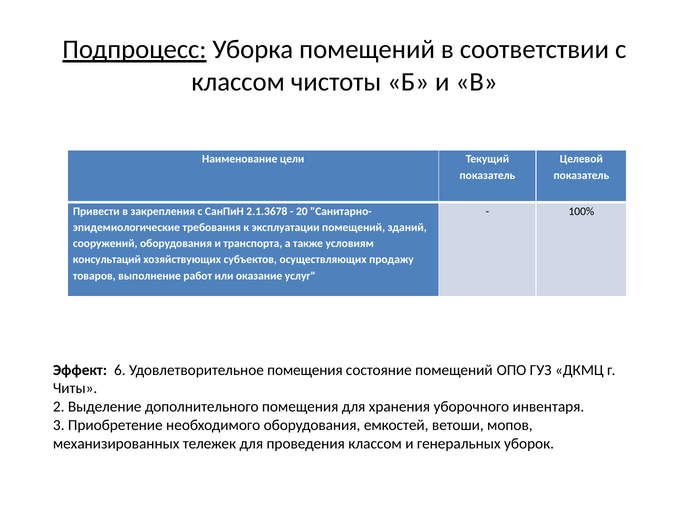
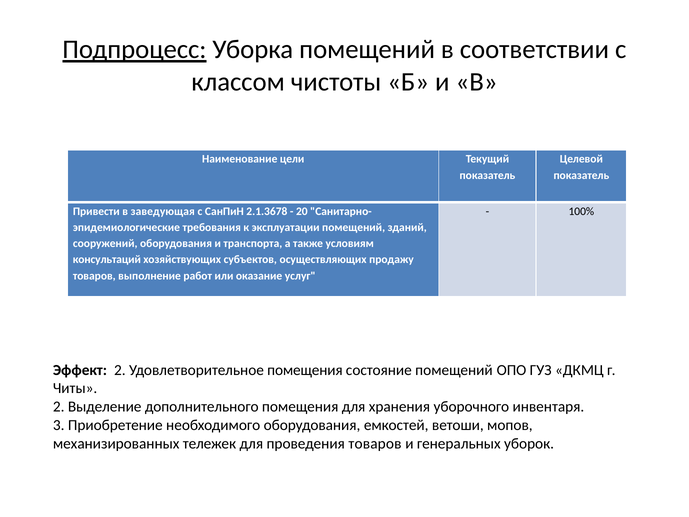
закрепления: закрепления -> заведующая
Эффект 6: 6 -> 2
проведения классом: классом -> товаров
